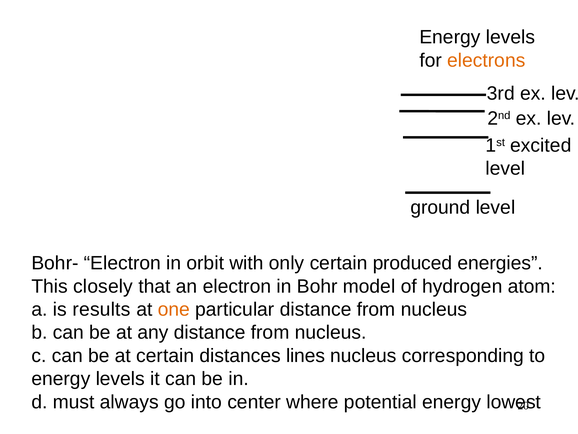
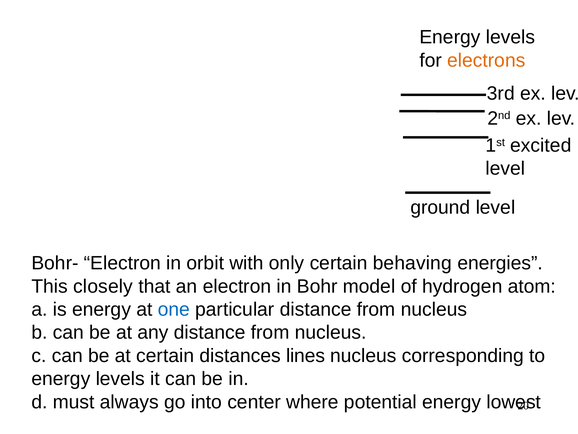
produced: produced -> behaving
is results: results -> energy
one colour: orange -> blue
